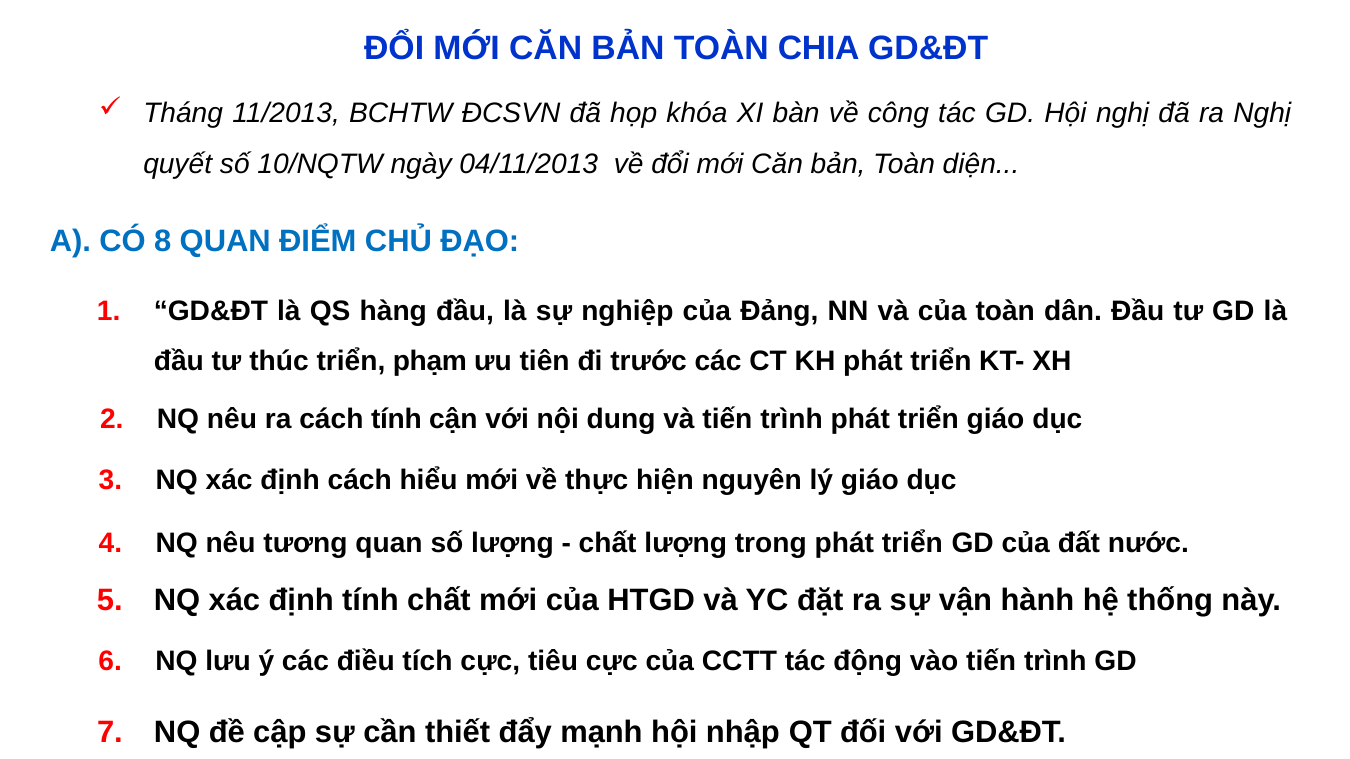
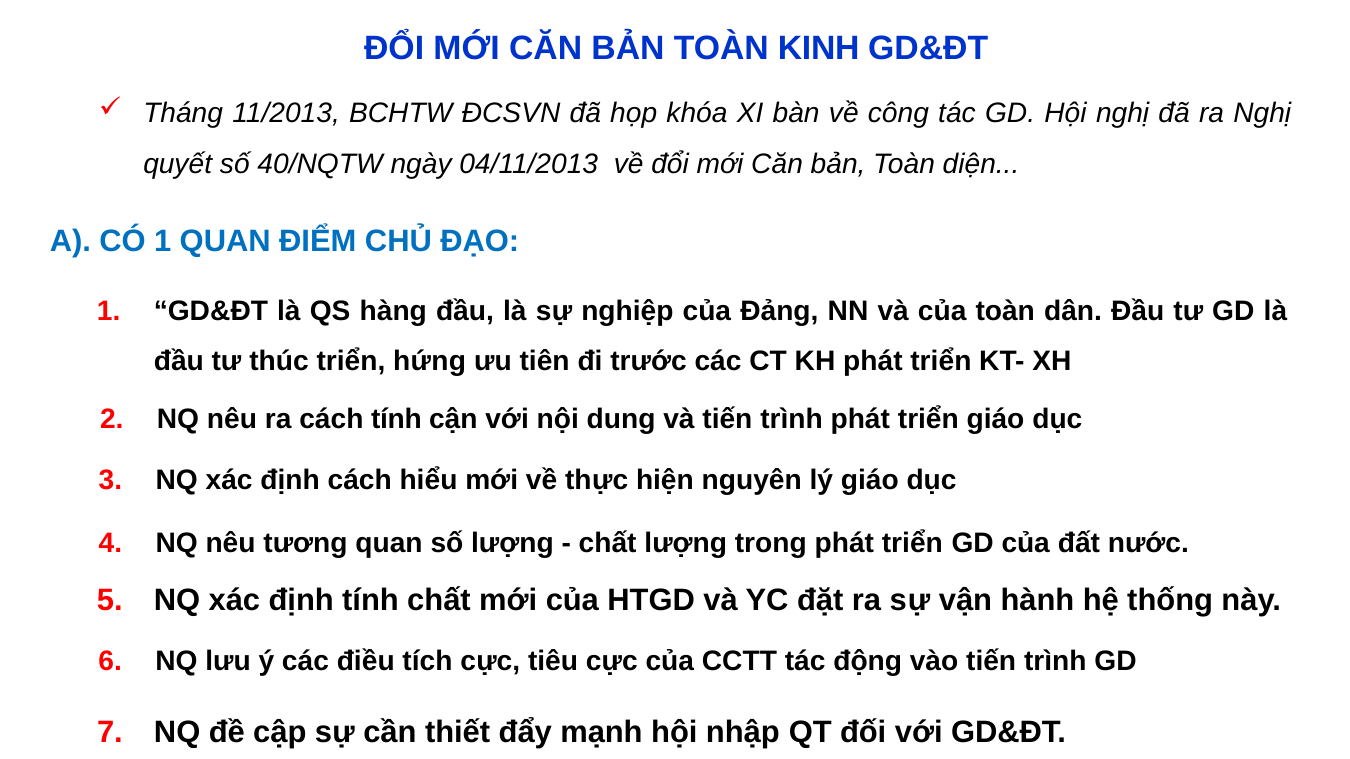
CHIA: CHIA -> KINH
10/NQTW: 10/NQTW -> 40/NQTW
CÓ 8: 8 -> 1
phạm: phạm -> hứng
